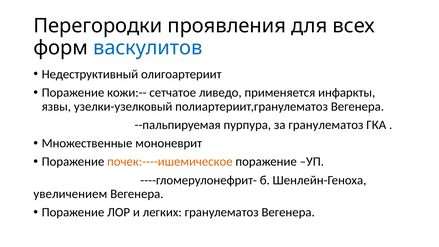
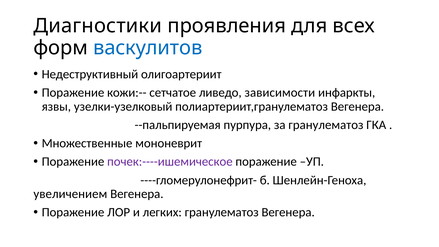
Перегородки: Перегородки -> Диагностики
применяется: применяется -> зависимости
почек:----ишемическое colour: orange -> purple
